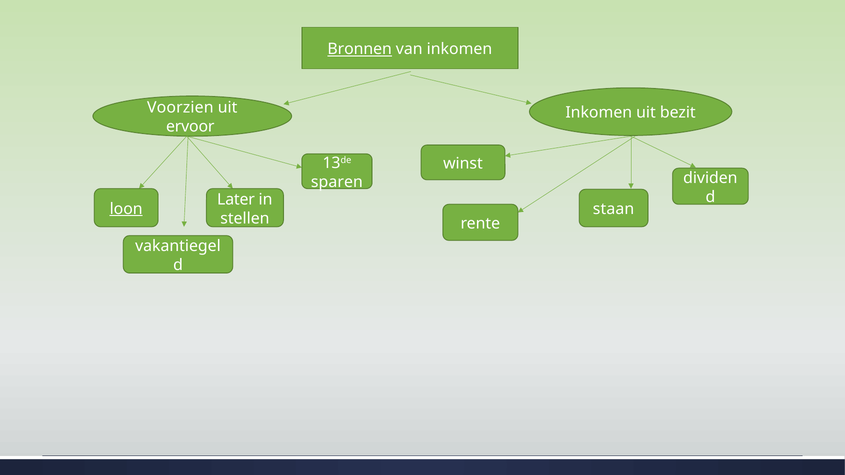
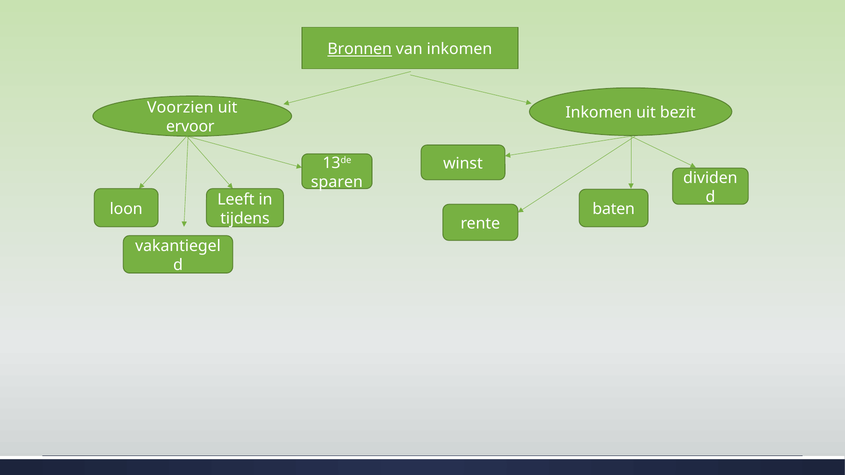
Later: Later -> Leeft
loon underline: present -> none
staan: staan -> baten
stellen: stellen -> tijdens
